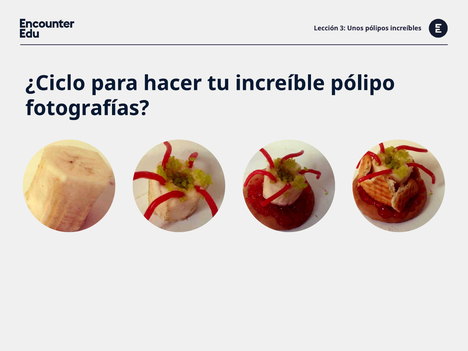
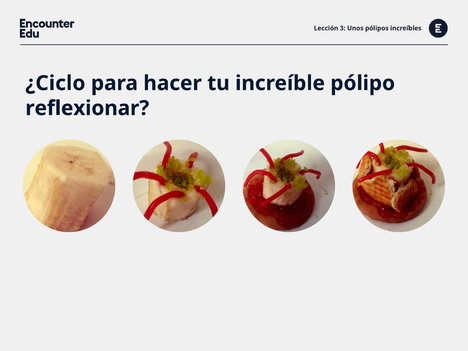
fotografías: fotografías -> reflexionar
